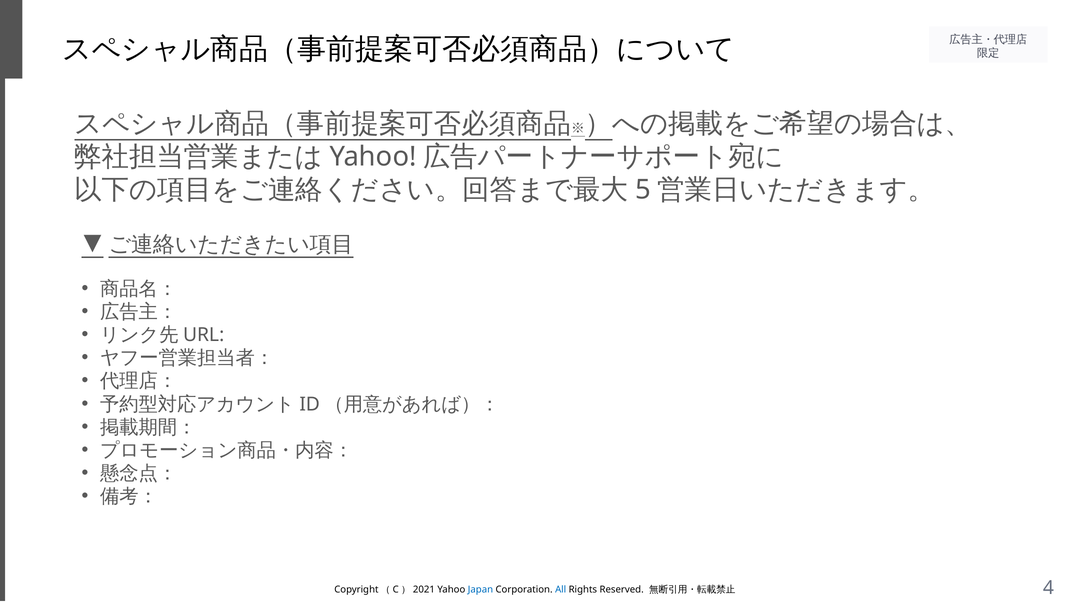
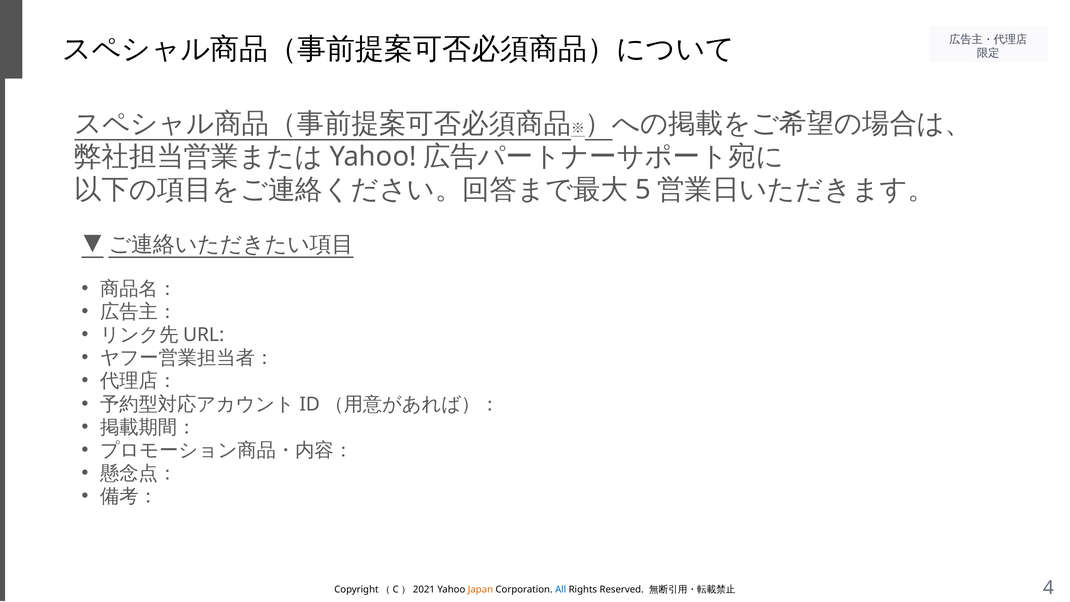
Japan colour: blue -> orange
